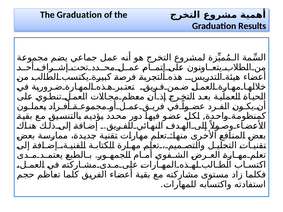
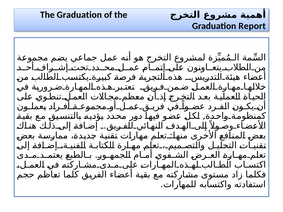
Results: Results -> Report
